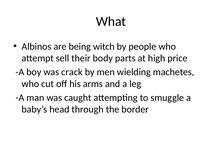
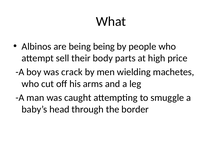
being witch: witch -> being
